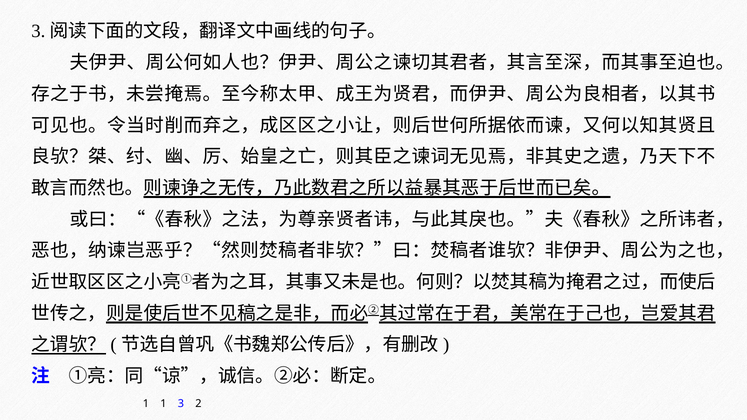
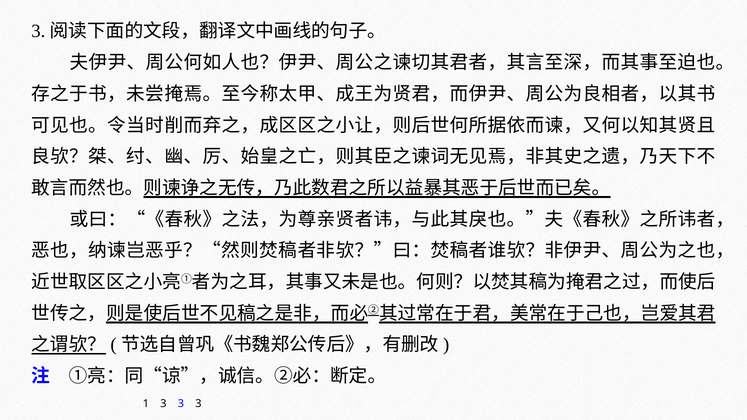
1 1: 1 -> 3
2 at (198, 404): 2 -> 3
